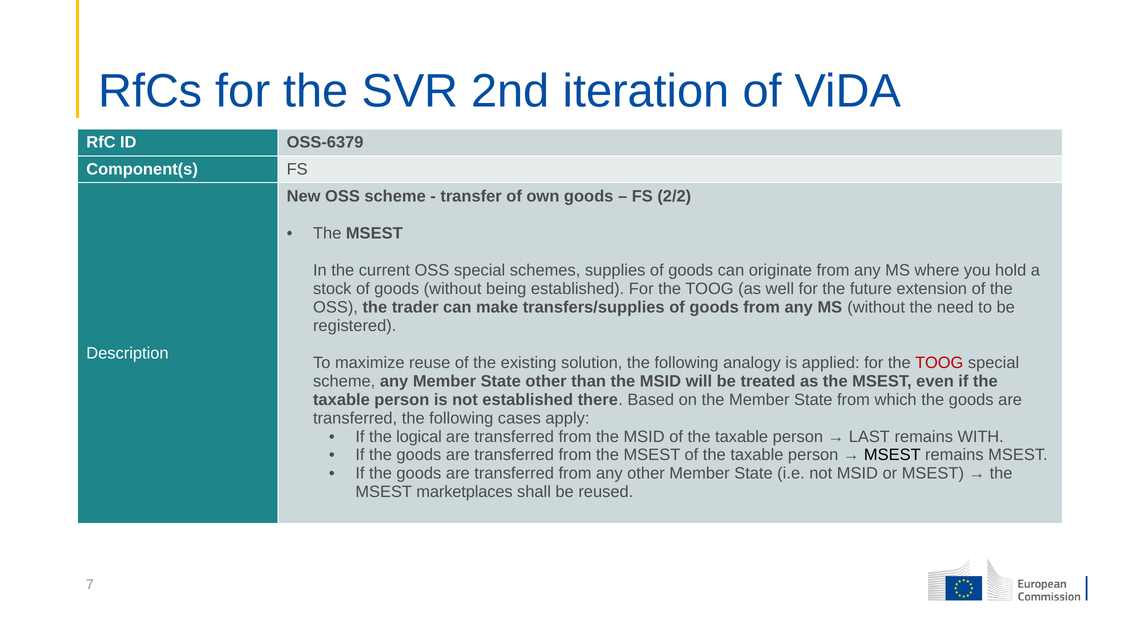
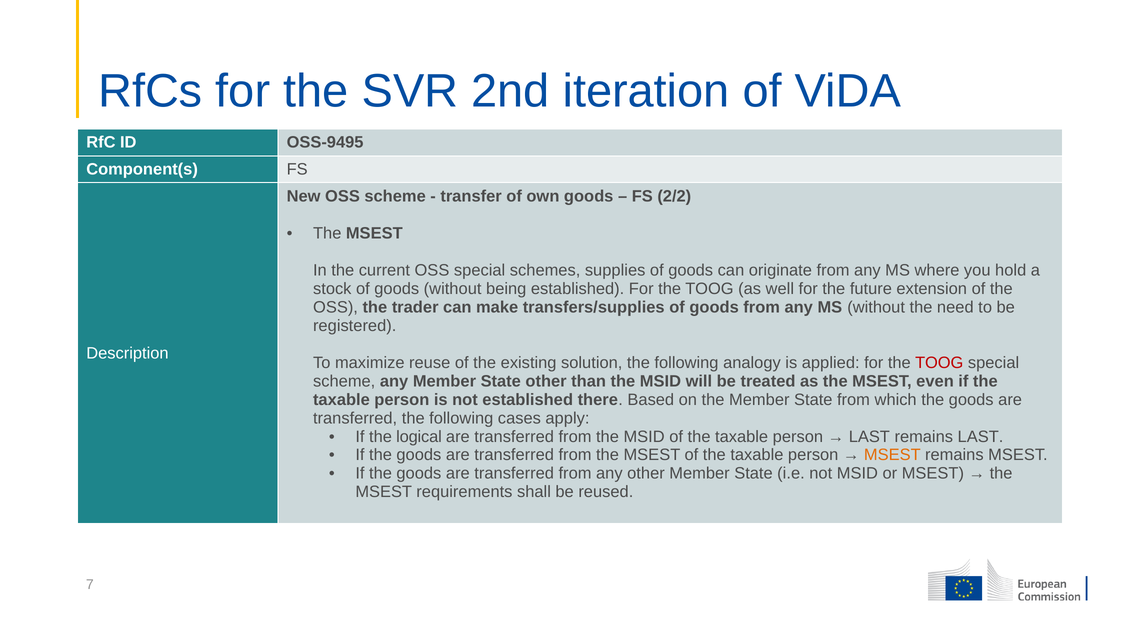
OSS-6379: OSS-6379 -> OSS-9495
remains WITH: WITH -> LAST
MSEST at (892, 455) colour: black -> orange
marketplaces: marketplaces -> requirements
